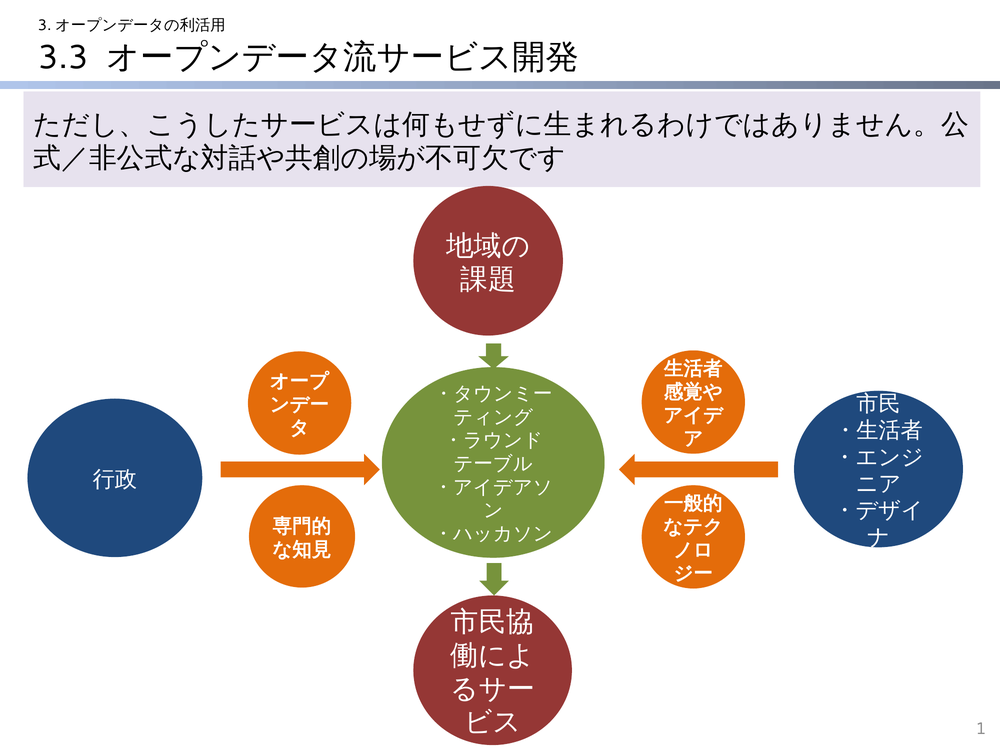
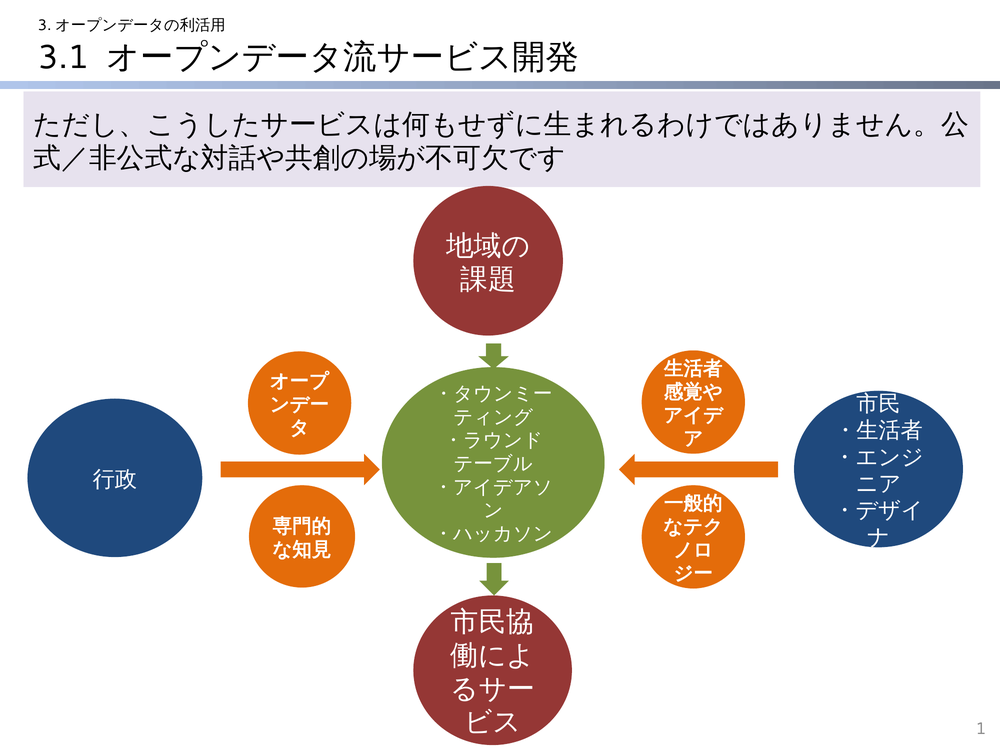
3.3: 3.3 -> 3.1
